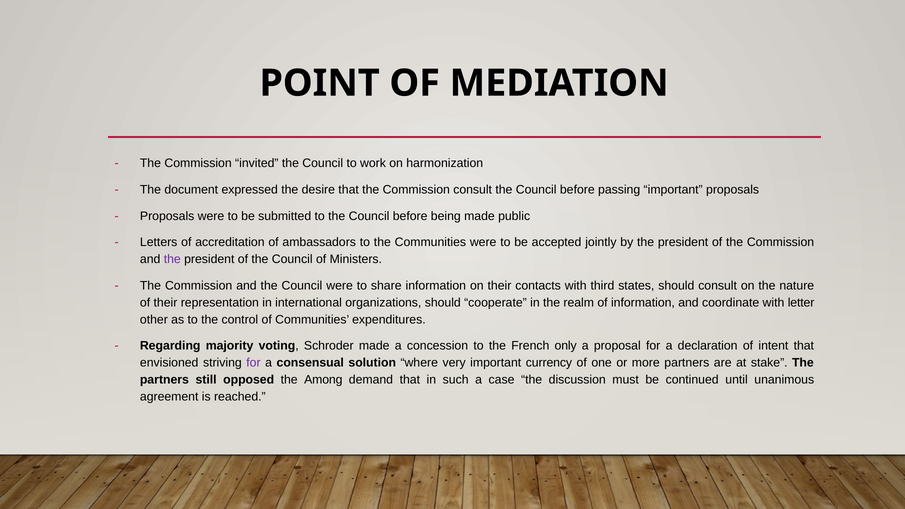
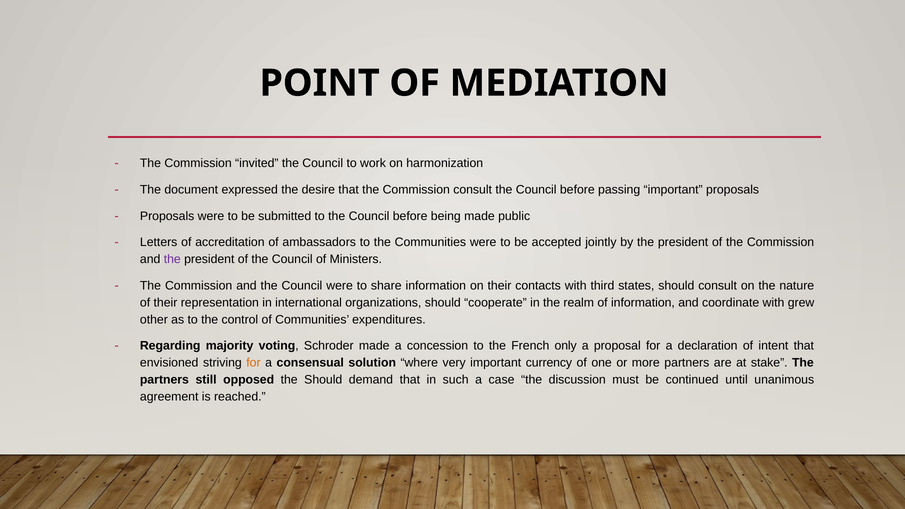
letter: letter -> grew
for at (253, 363) colour: purple -> orange
the Among: Among -> Should
